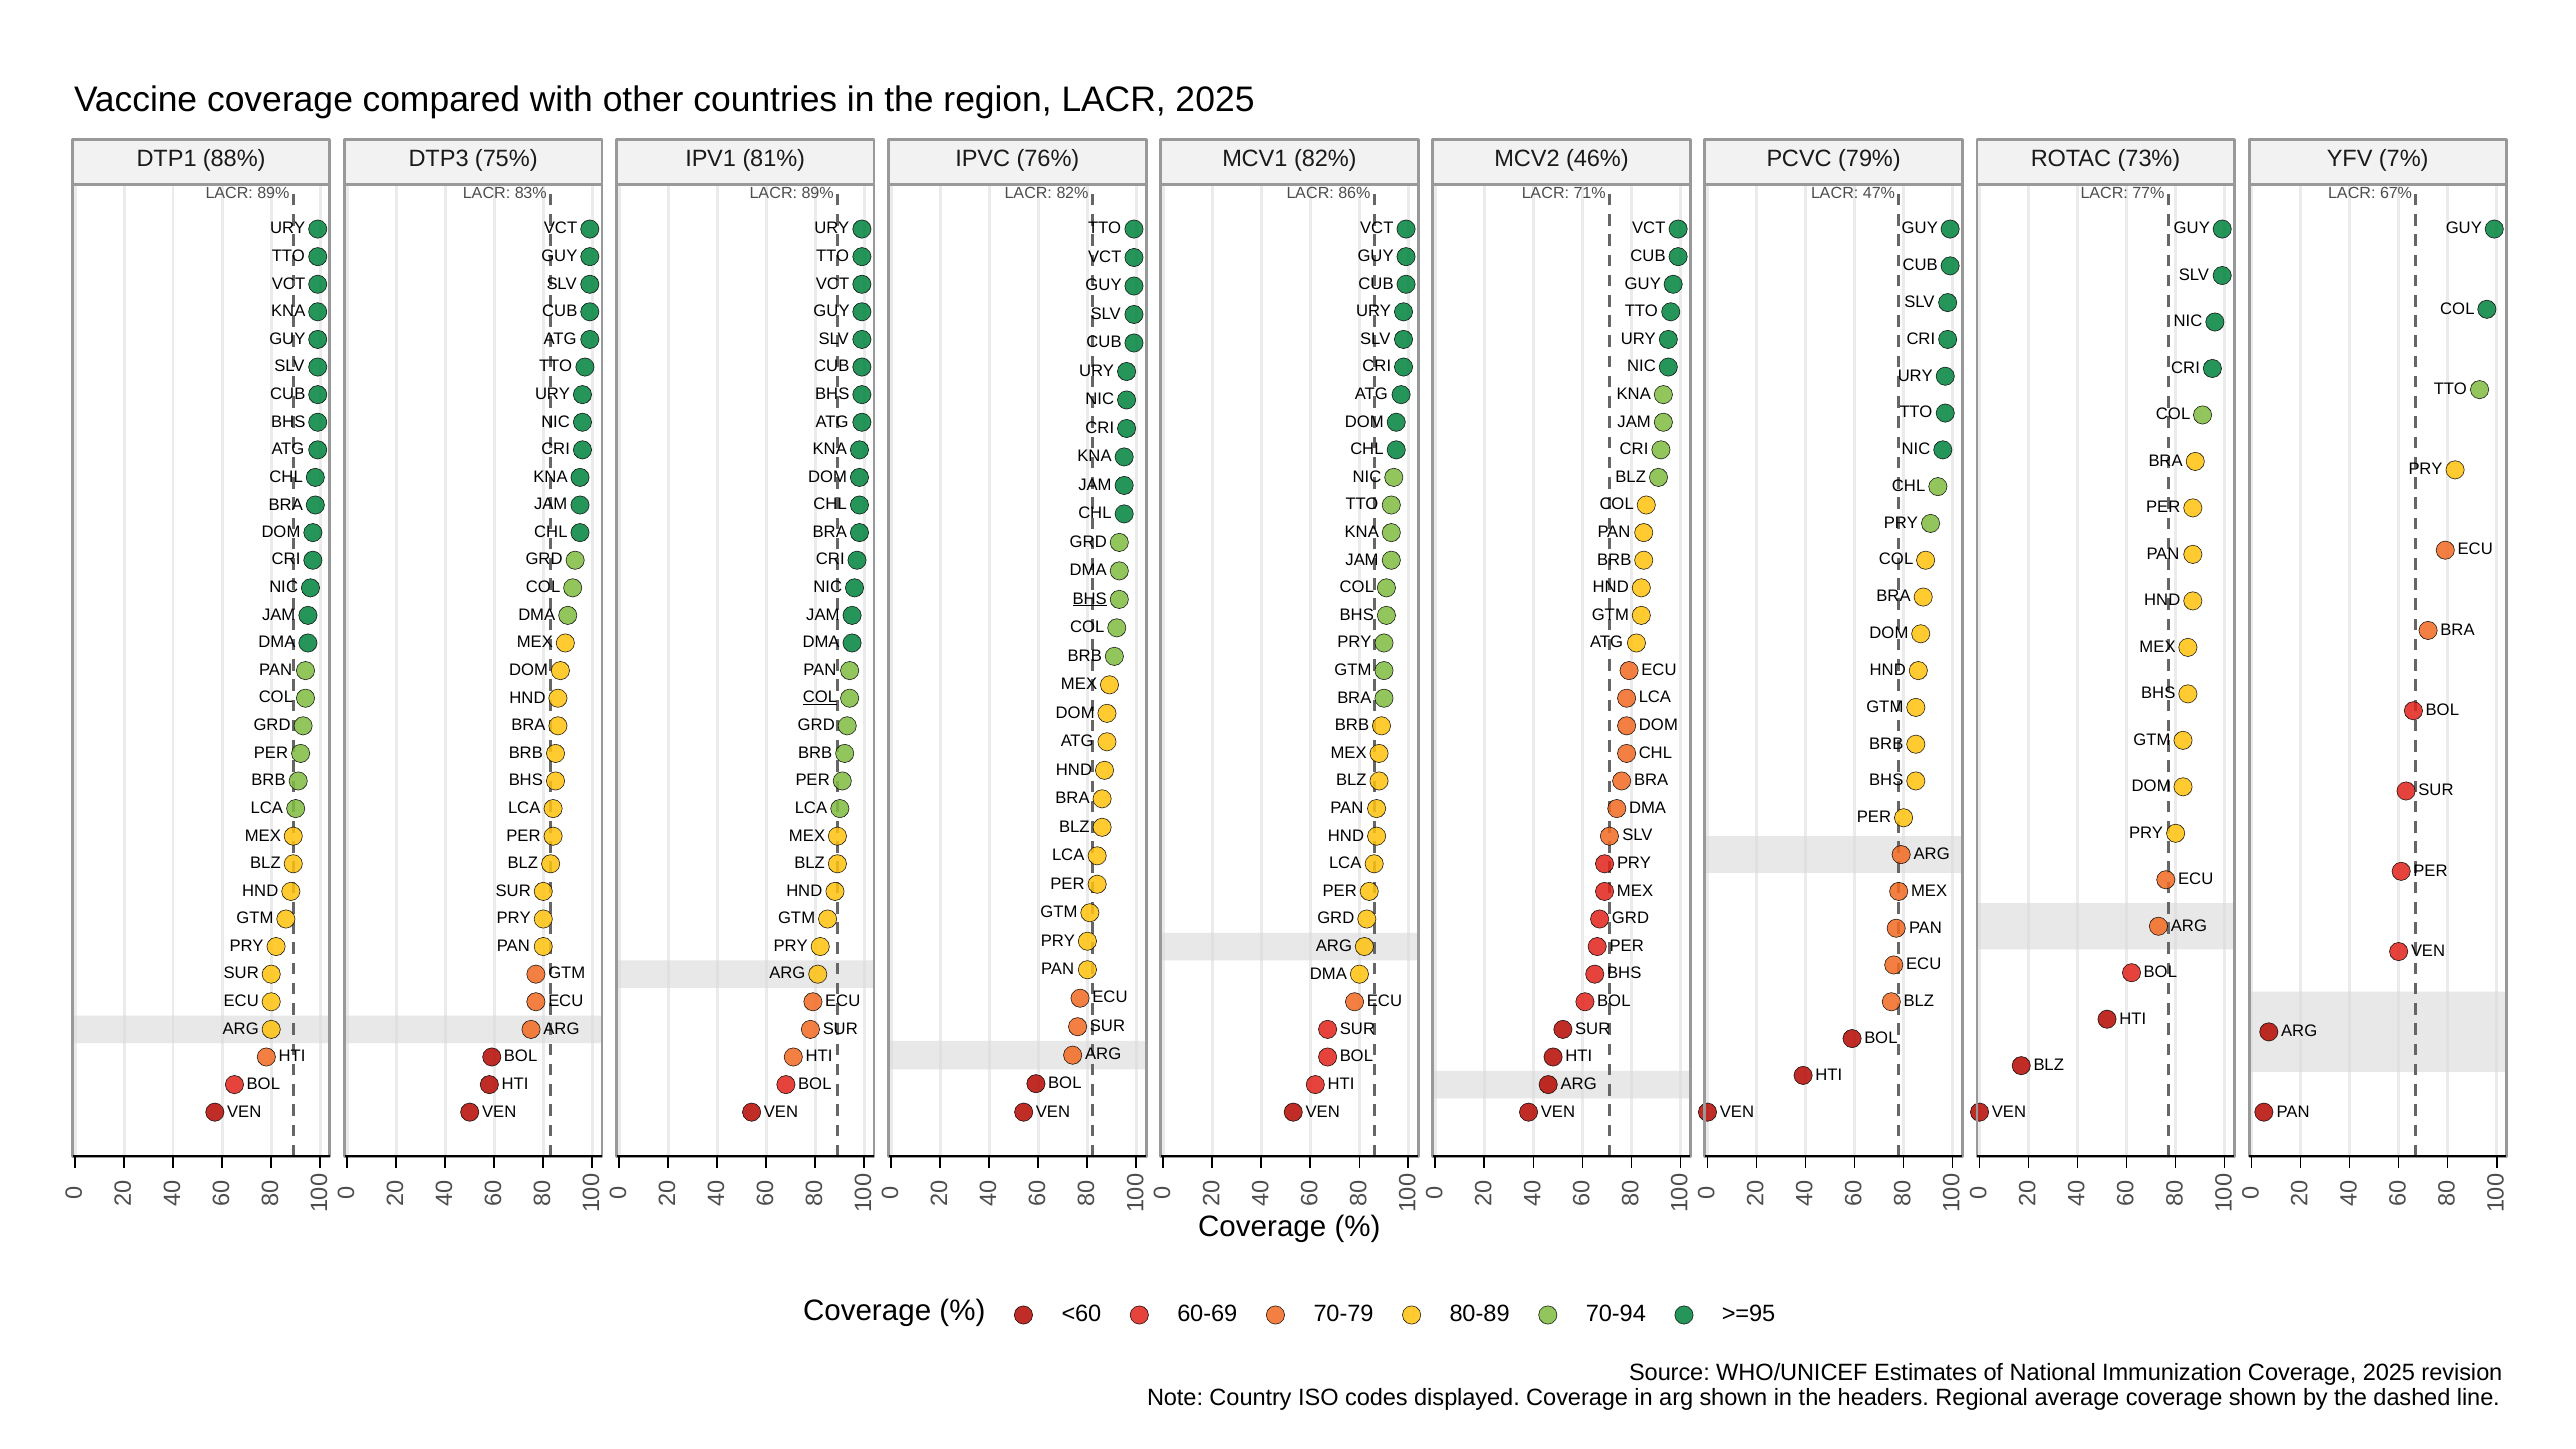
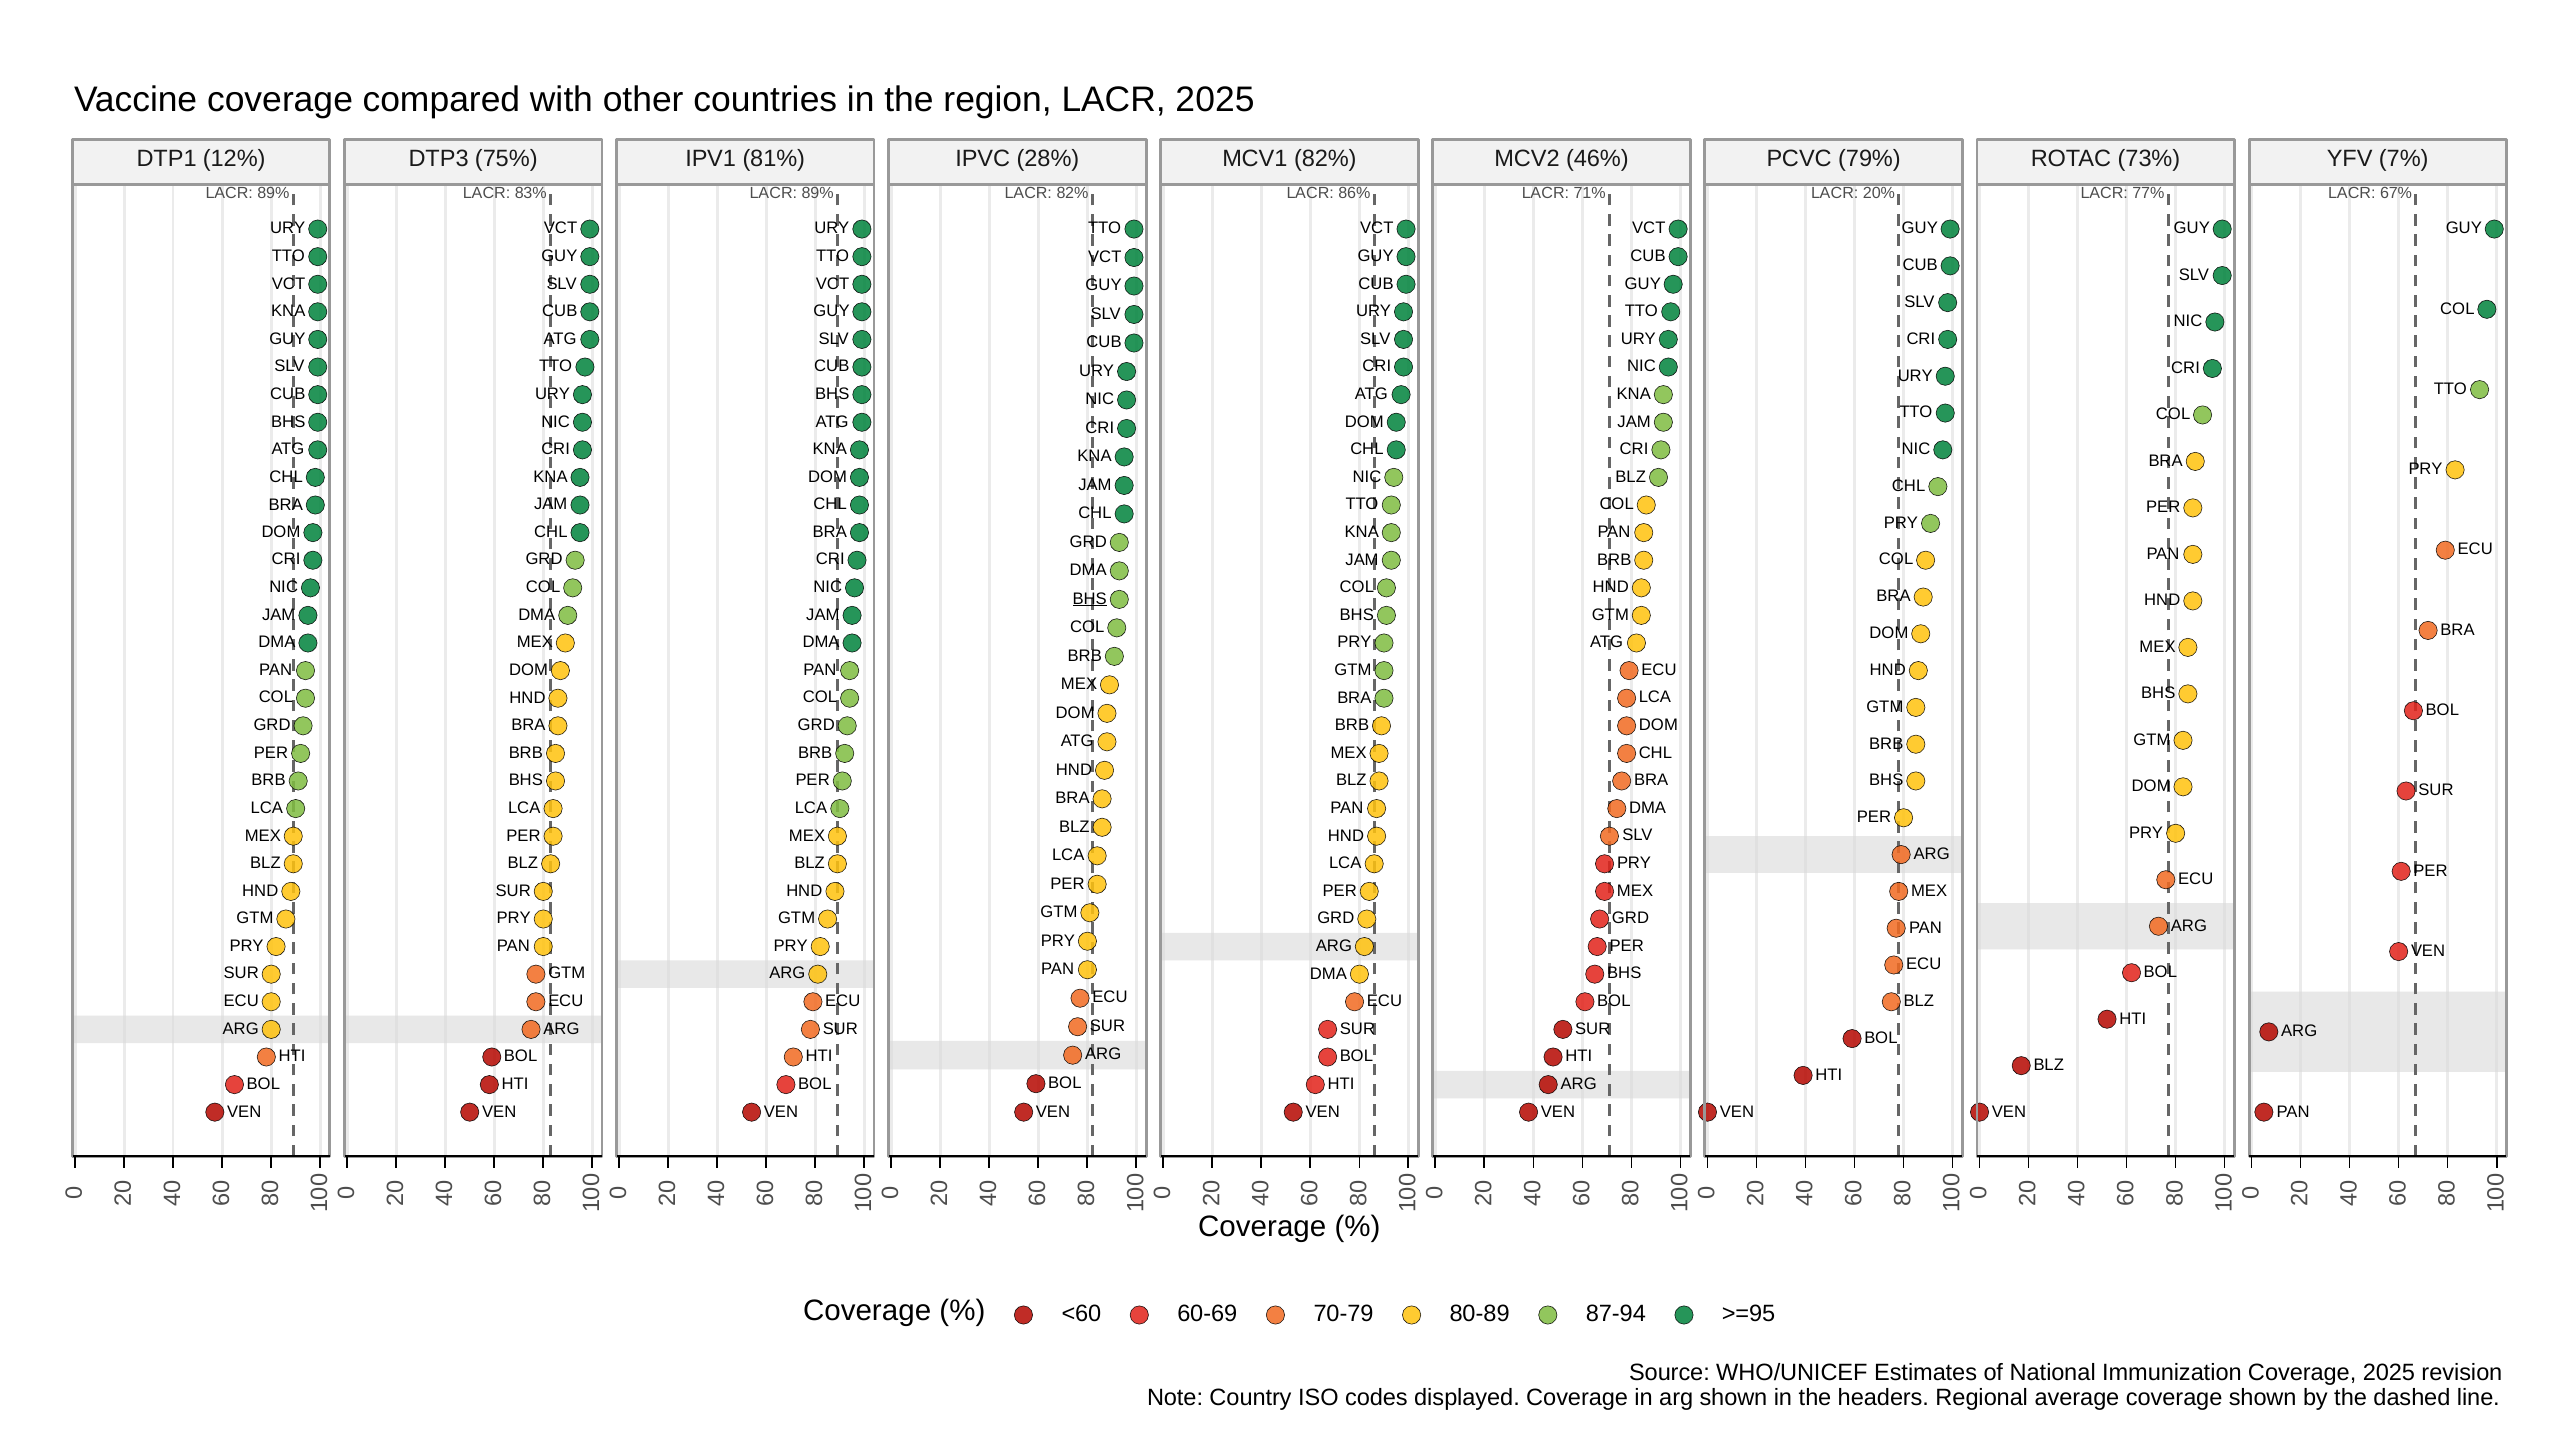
88%: 88% -> 12%
76%: 76% -> 28%
47%: 47% -> 20%
COL at (820, 697) underline: present -> none
70-94: 70-94 -> 87-94
